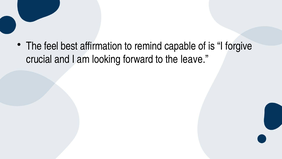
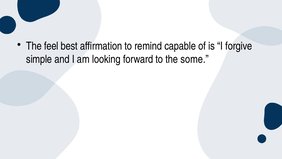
crucial: crucial -> simple
leave: leave -> some
